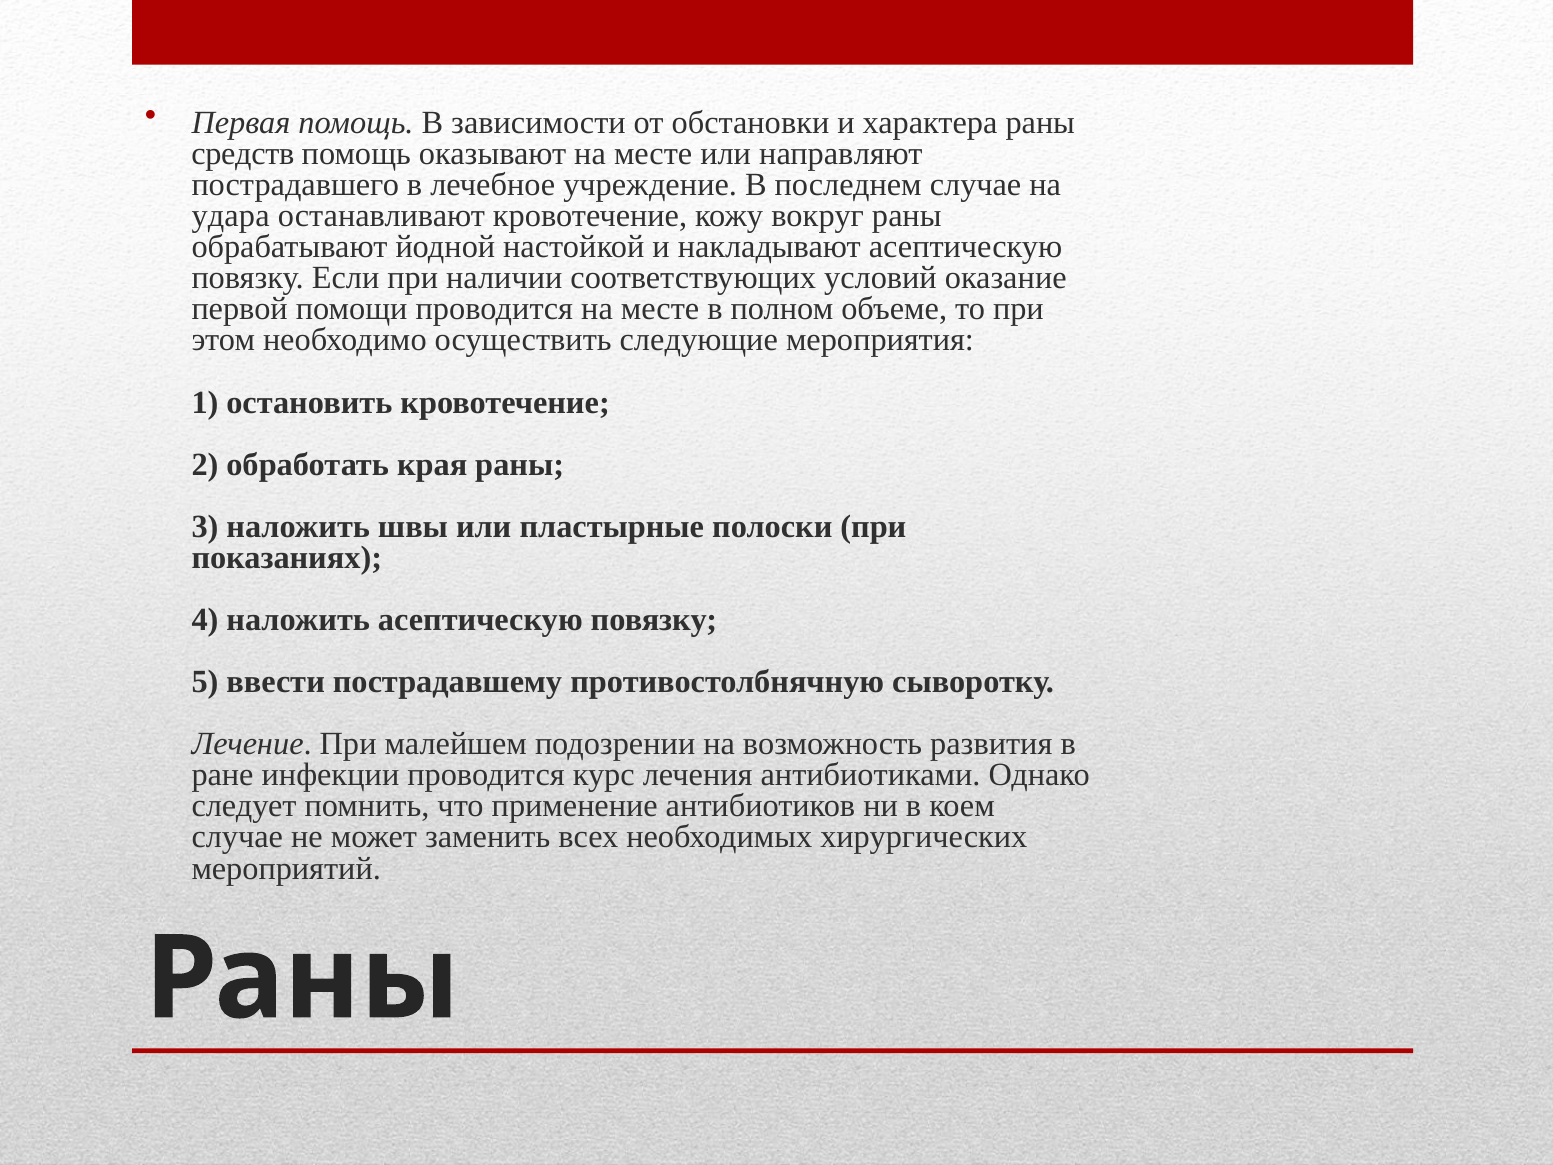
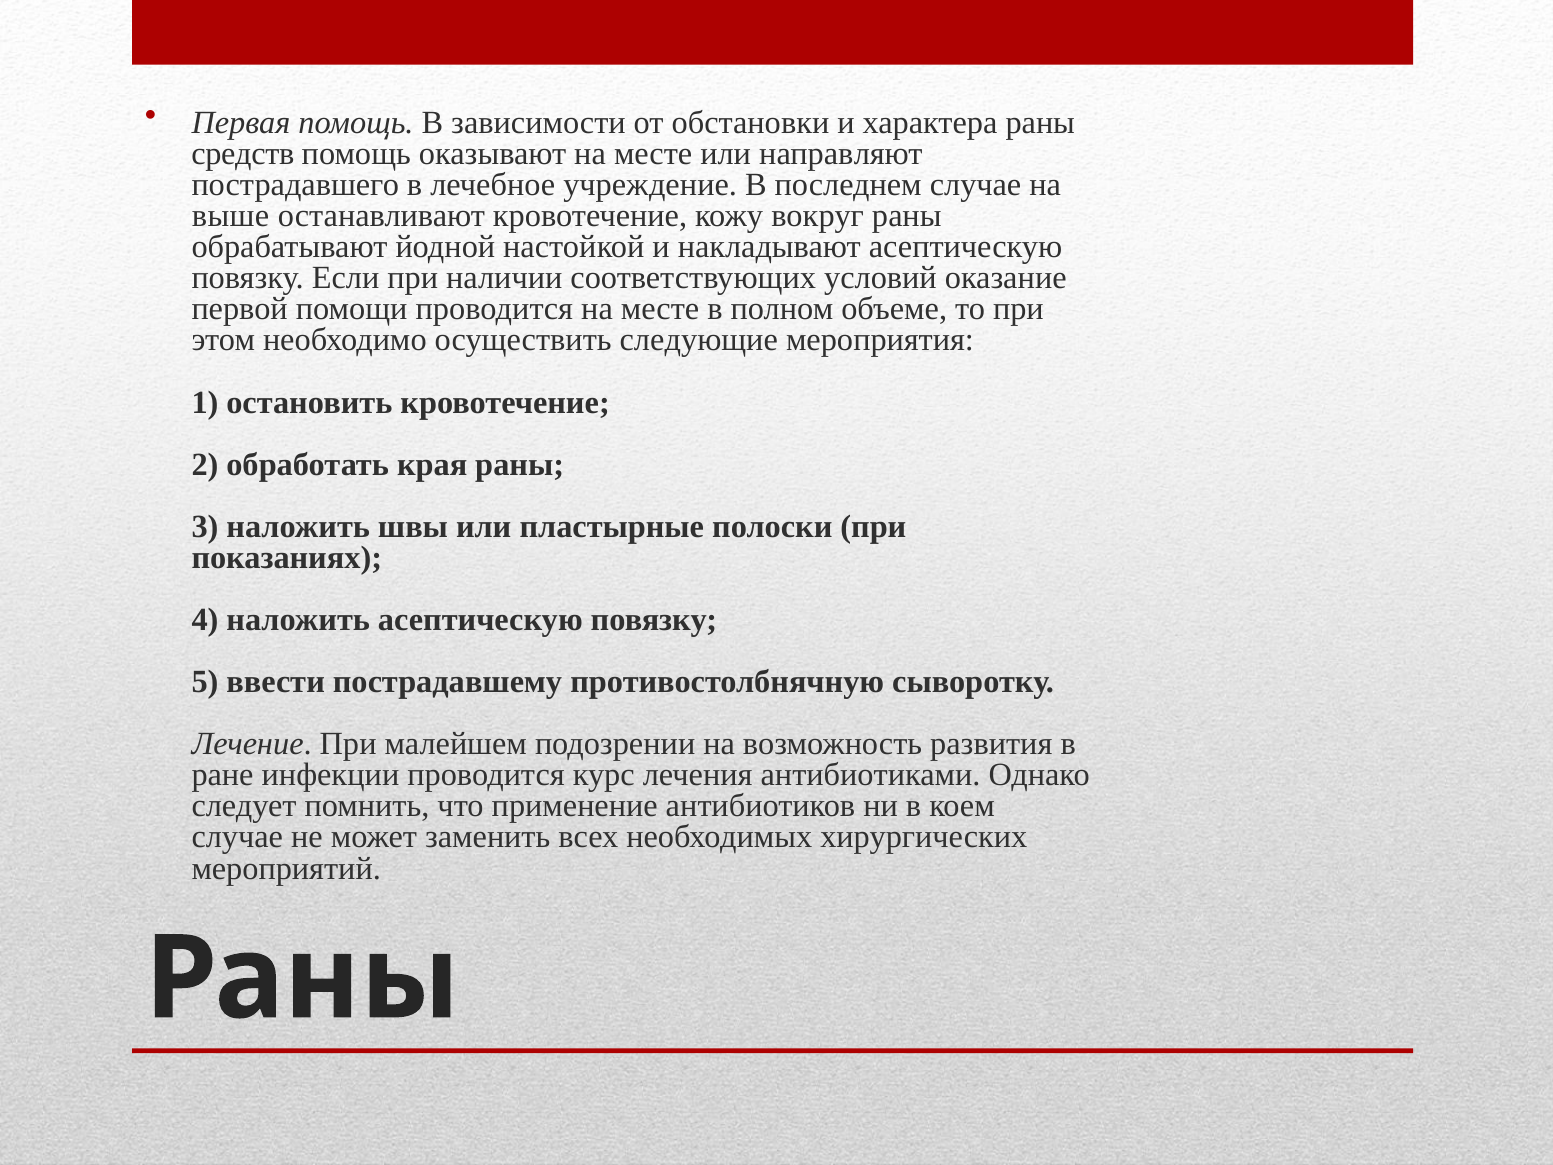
удара: удара -> выше
